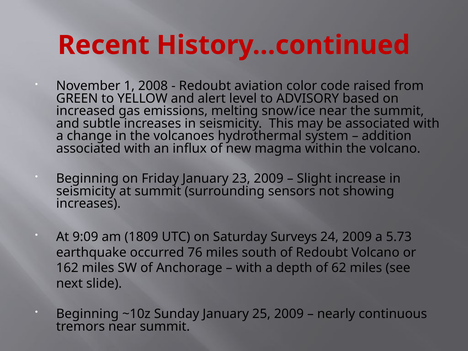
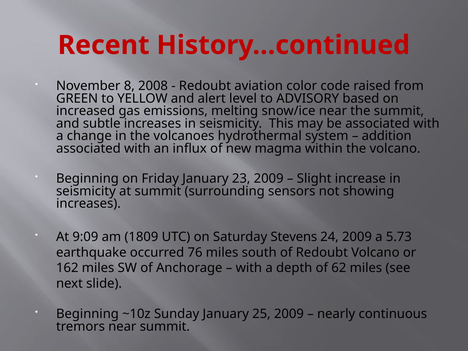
1: 1 -> 8
Surveys: Surveys -> Stevens
